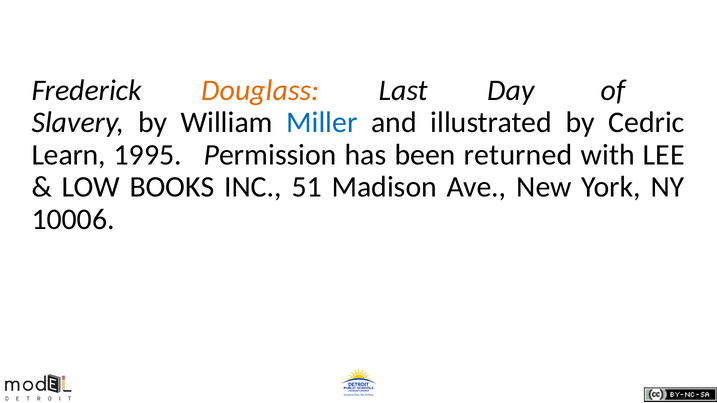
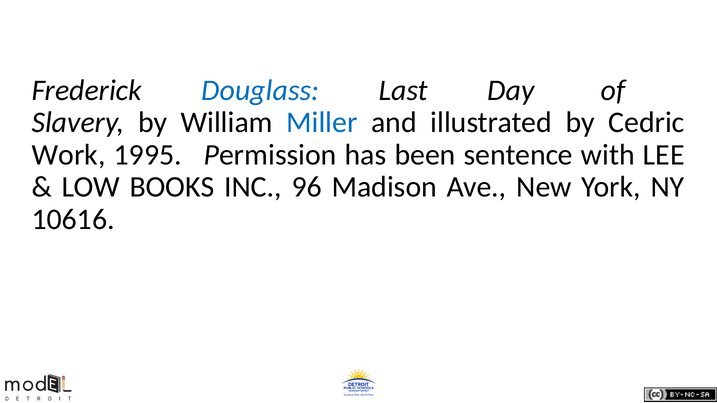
Douglass colour: orange -> blue
Learn: Learn -> Work
returned: returned -> sentence
51: 51 -> 96
10006: 10006 -> 10616
